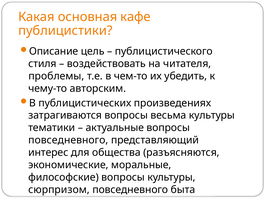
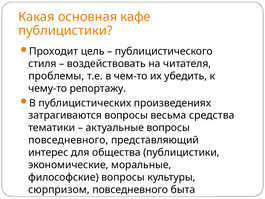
Описание: Описание -> Проходит
авторским: авторским -> репортажу
весьма культуры: культуры -> средства
общества разъясняются: разъясняются -> публицистики
